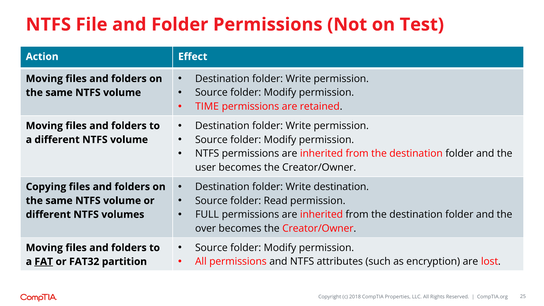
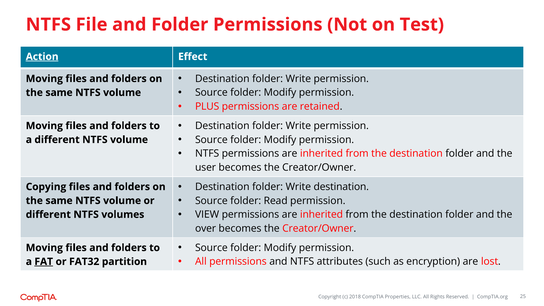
Action underline: none -> present
TIME: TIME -> PLUS
FULL: FULL -> VIEW
